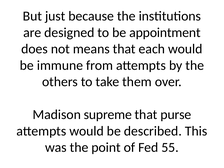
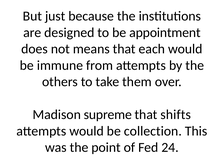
purse: purse -> shifts
described: described -> collection
55: 55 -> 24
